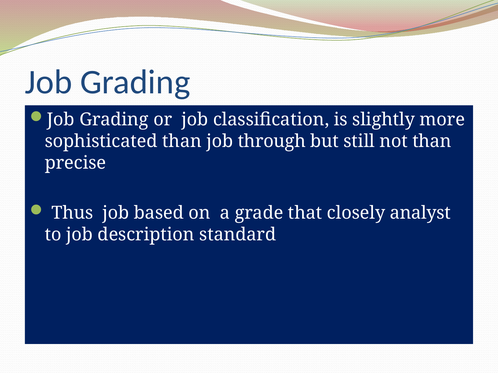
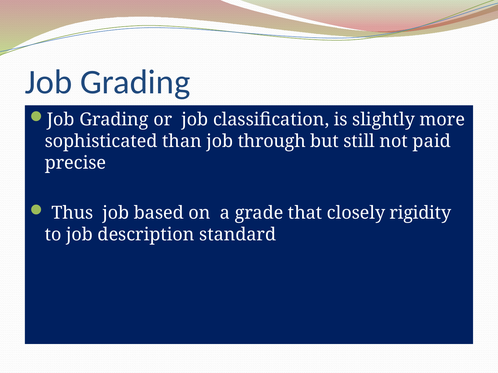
not than: than -> paid
analyst: analyst -> rigidity
